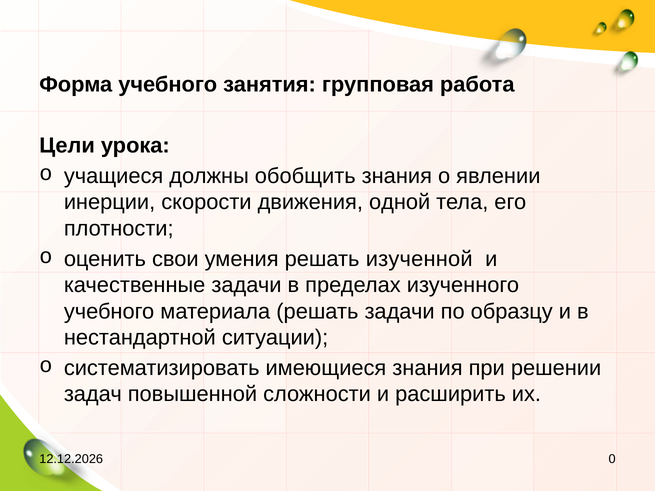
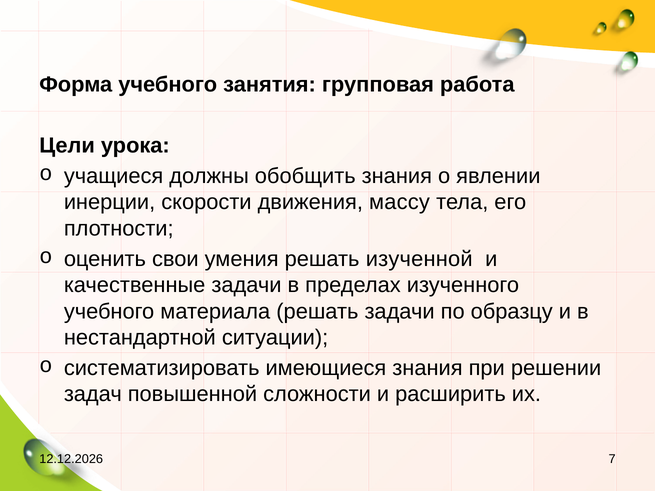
одной: одной -> массу
0: 0 -> 7
